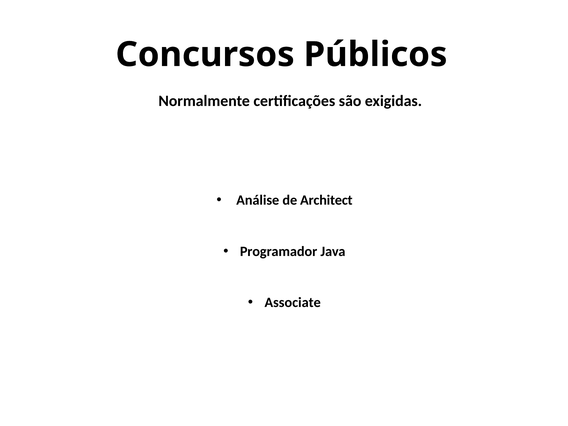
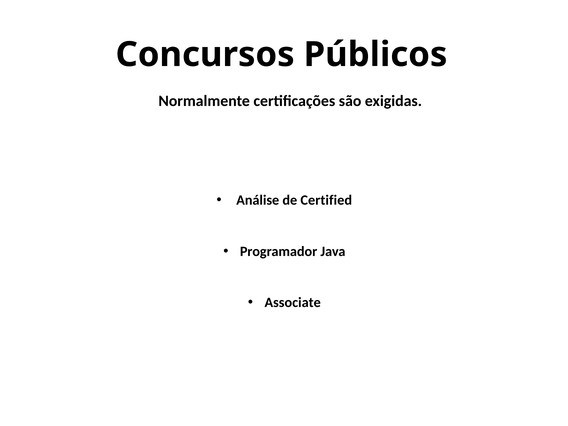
Architect: Architect -> Certified
